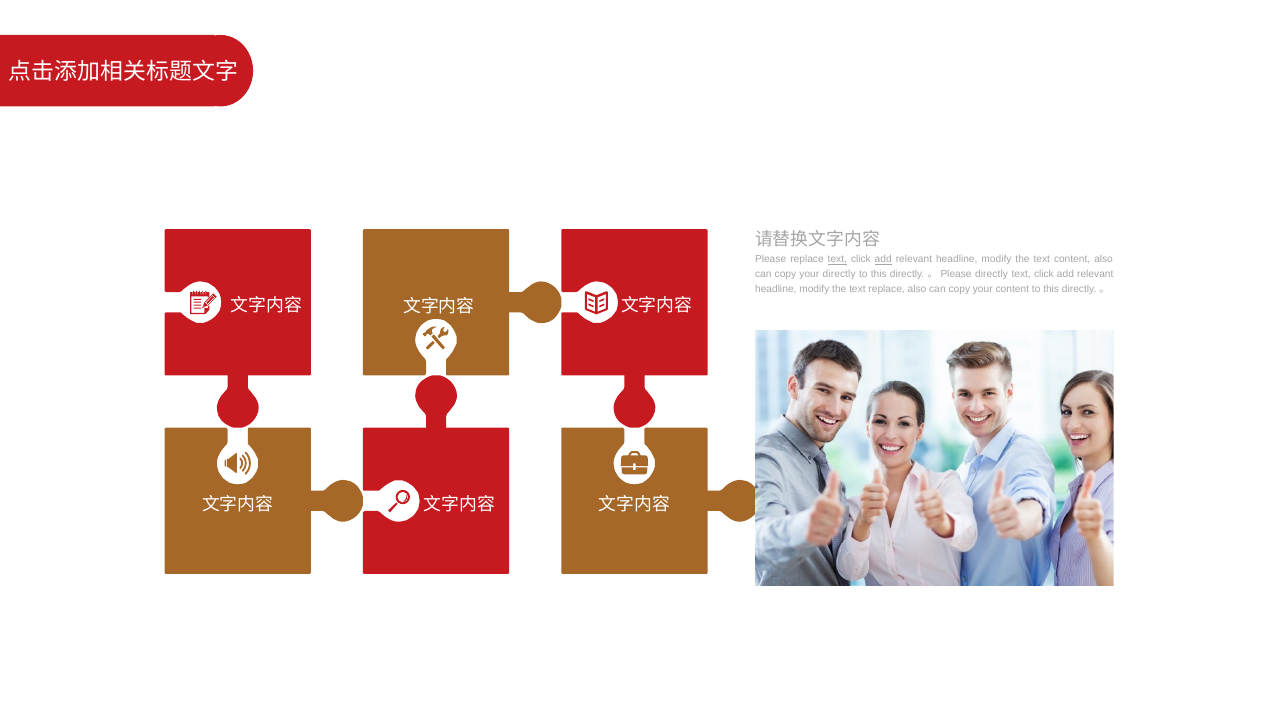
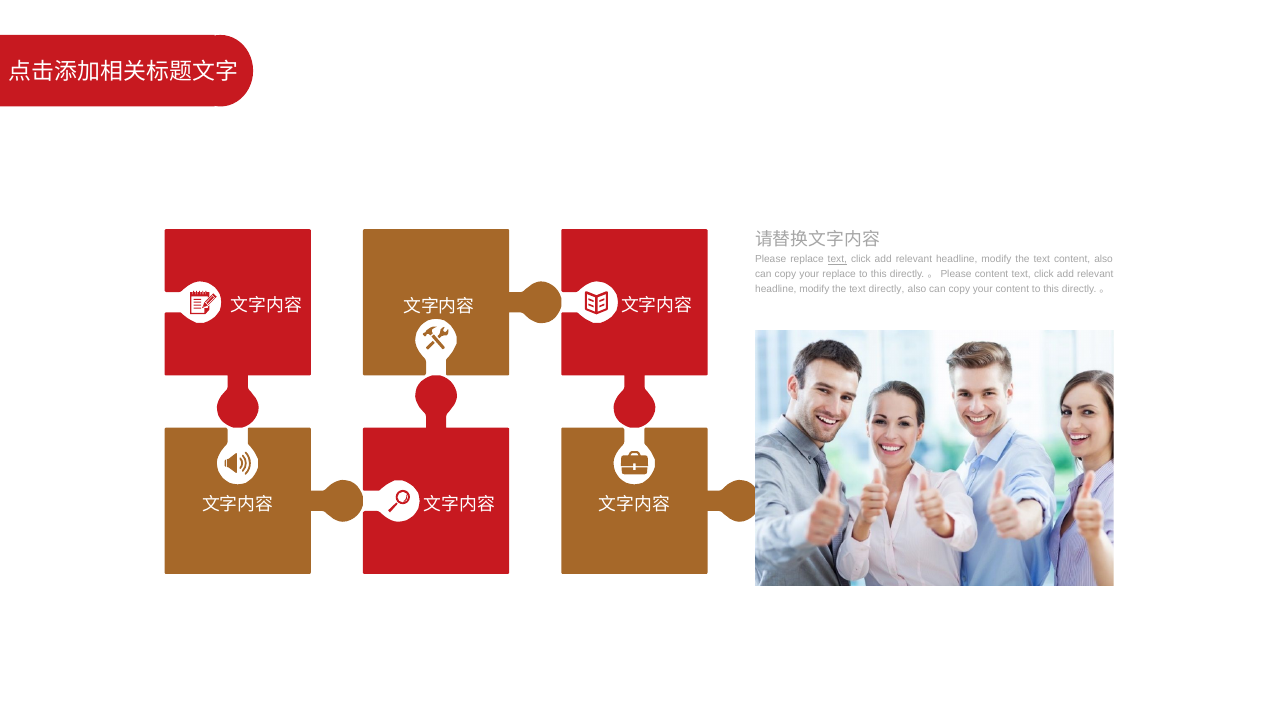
add at (883, 259) underline: present -> none
your directly: directly -> replace
Please directly: directly -> content
text replace: replace -> directly
